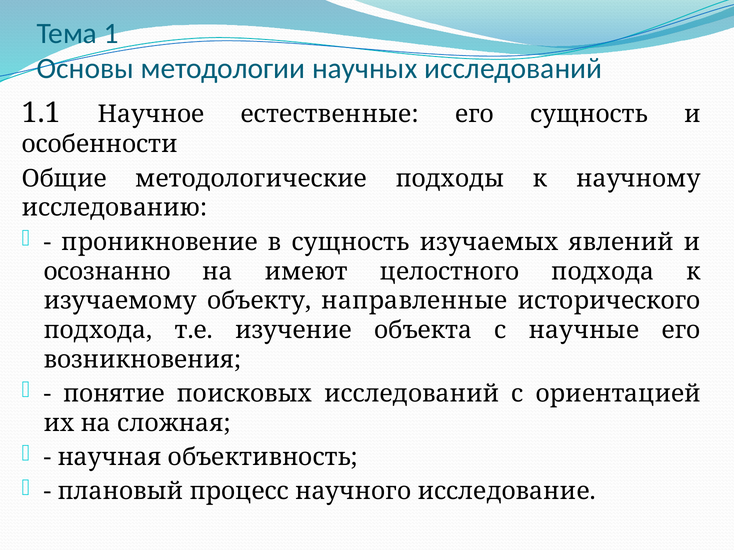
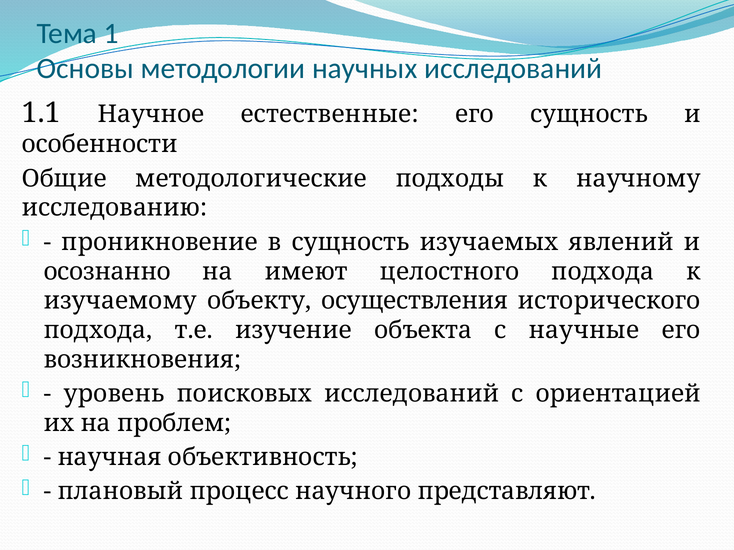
направленные: направленные -> осуществления
понятие: понятие -> уровень
сложная: сложная -> проблем
исследование: исследование -> представляют
